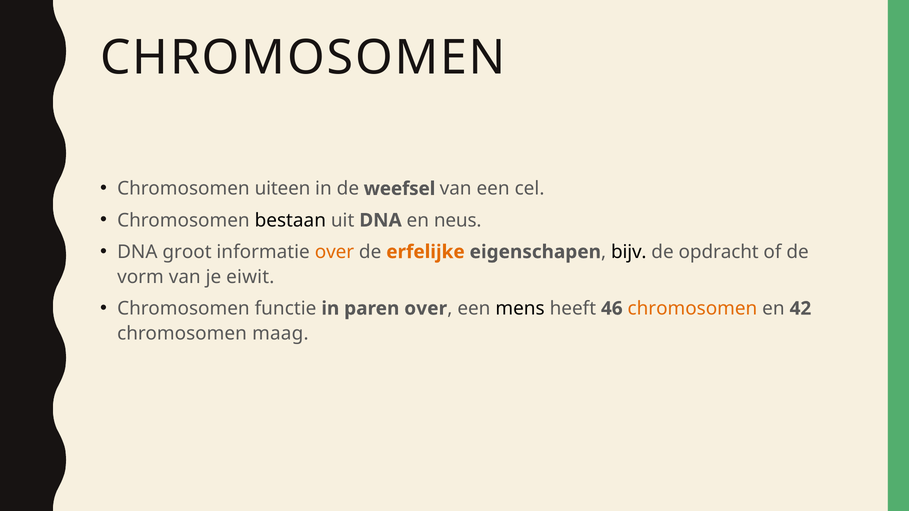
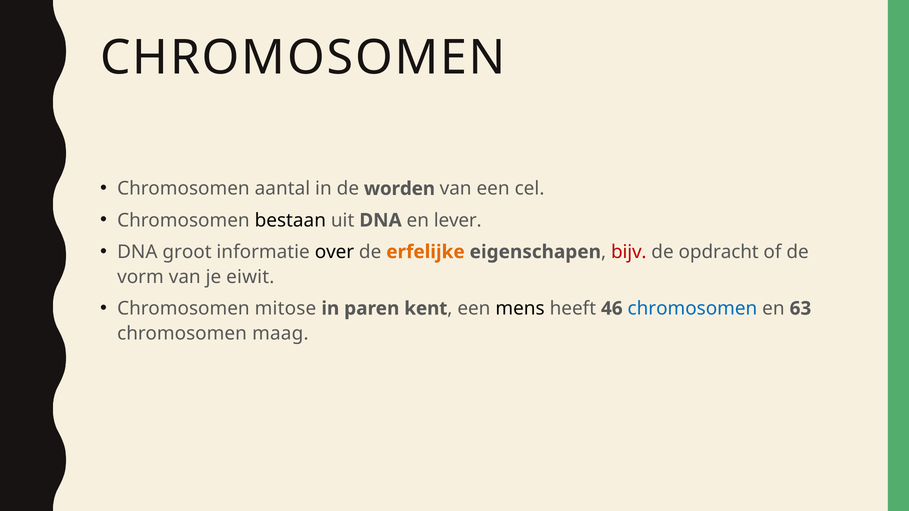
uiteen: uiteen -> aantal
weefsel: weefsel -> worden
neus: neus -> lever
over at (334, 252) colour: orange -> black
bijv colour: black -> red
functie: functie -> mitose
paren over: over -> kent
chromosomen at (692, 309) colour: orange -> blue
42: 42 -> 63
